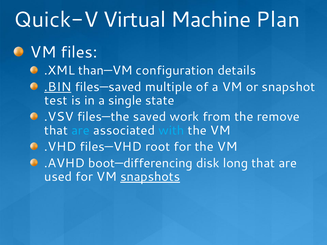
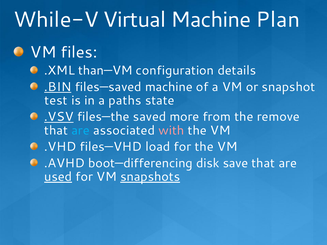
Quick-V: Quick-V -> While-V
files—saved multiple: multiple -> machine
single: single -> paths
.VSV underline: none -> present
work: work -> more
with colour: light blue -> pink
root: root -> load
long: long -> save
used underline: none -> present
